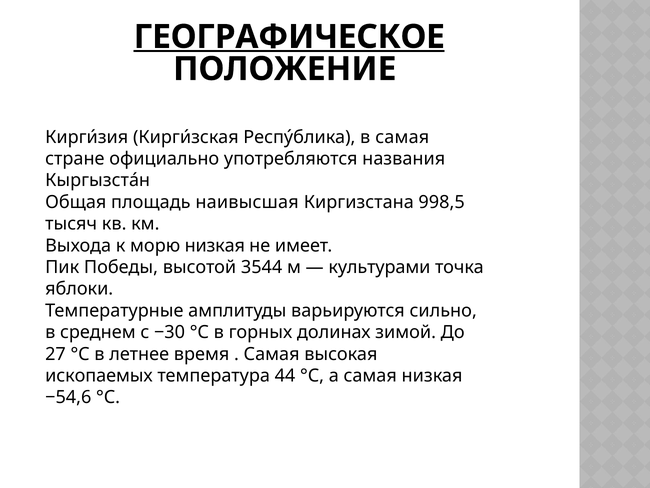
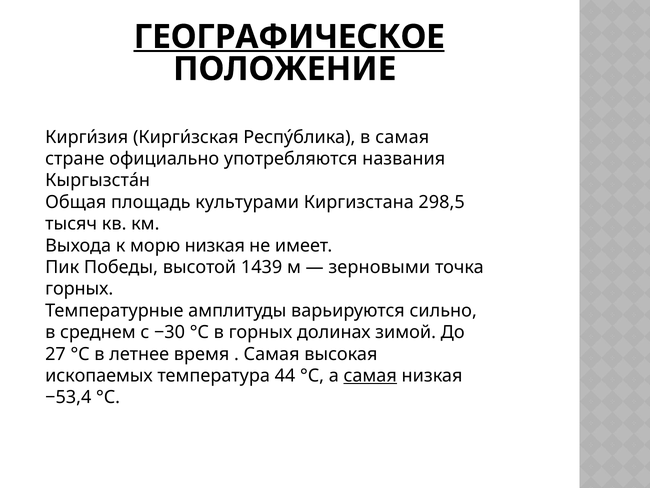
наивысшая: наивысшая -> культурами
998,5: 998,5 -> 298,5
3544: 3544 -> 1439
культурами: культурами -> зерновыми
яблоки at (79, 289): яблоки -> горных
самая at (370, 375) underline: none -> present
−54,6: −54,6 -> −53,4
